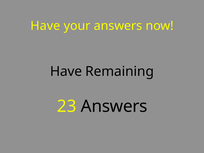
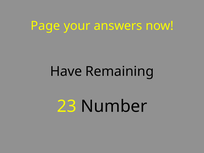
Have at (45, 26): Have -> Page
23 Answers: Answers -> Number
